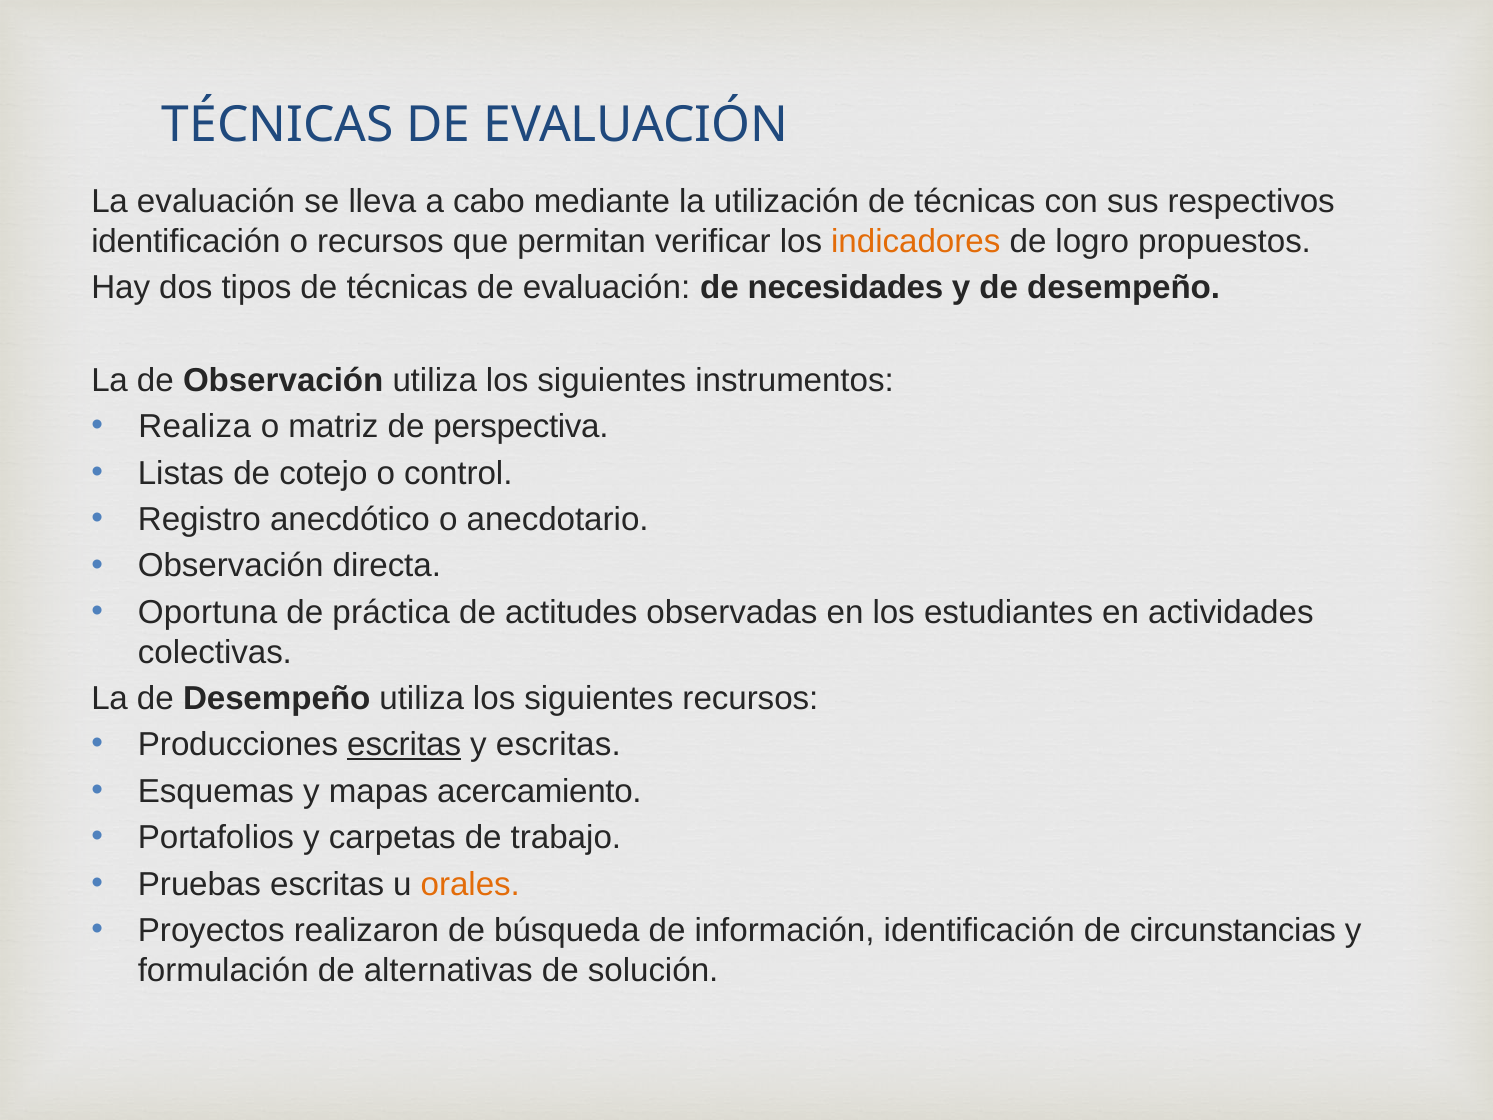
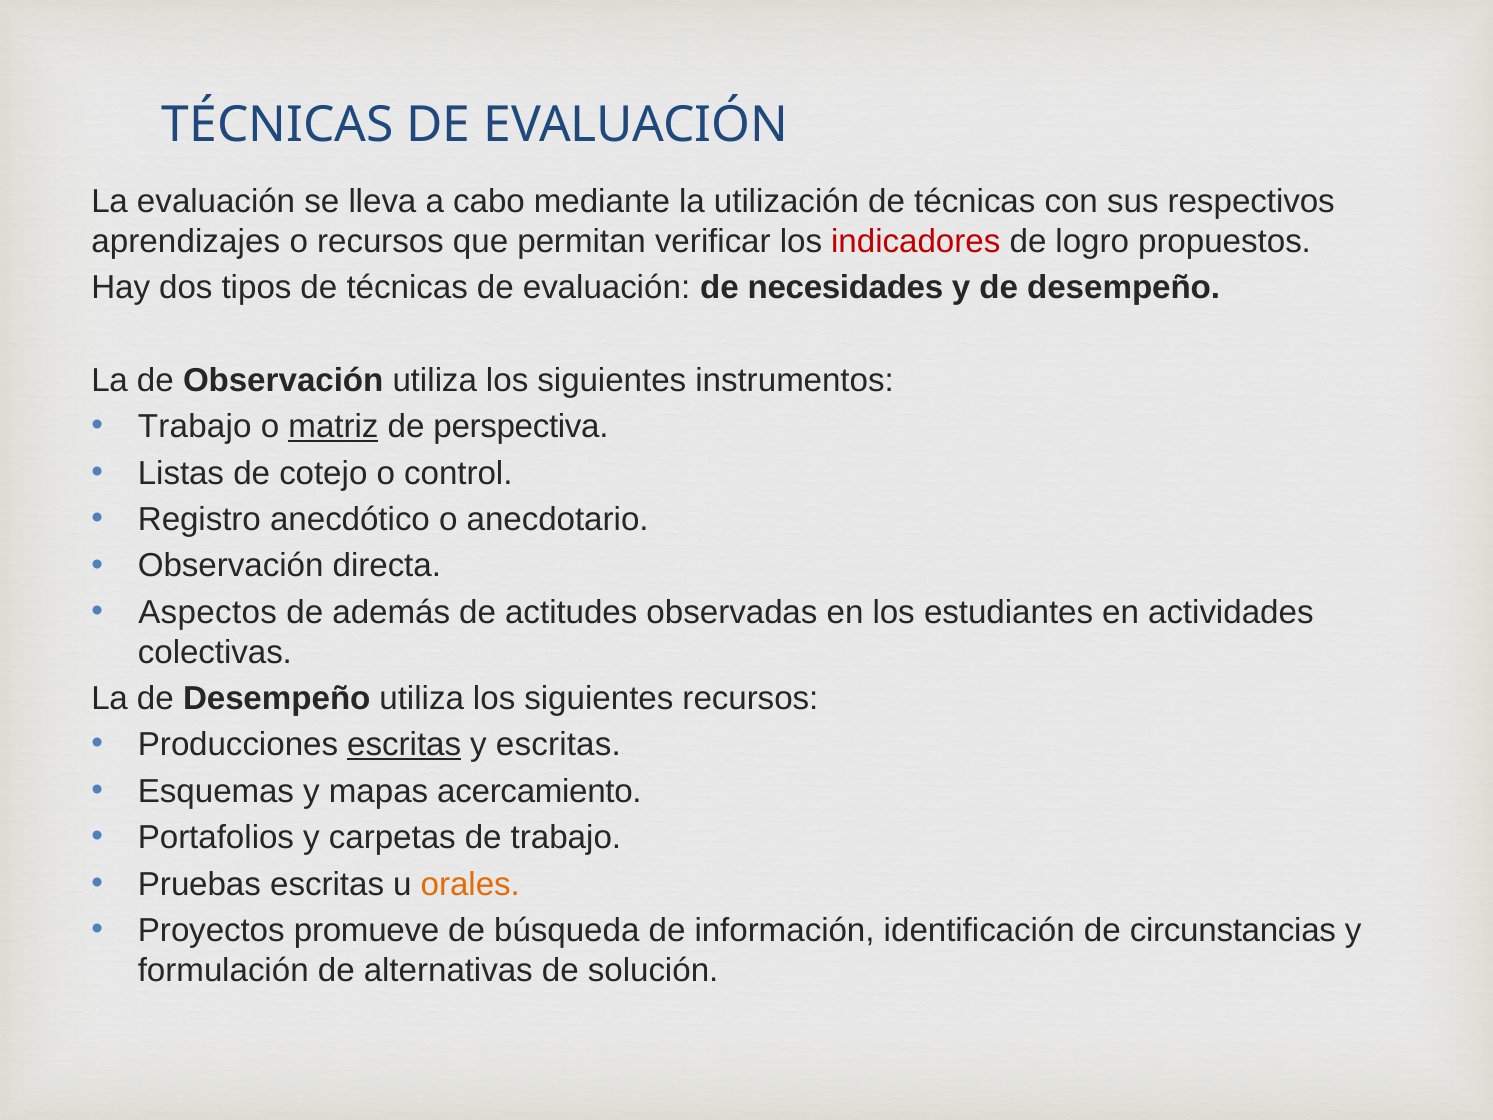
identificación at (186, 241): identificación -> aprendizajes
indicadores colour: orange -> red
Realiza at (195, 427): Realiza -> Trabajo
matriz underline: none -> present
Oportuna: Oportuna -> Aspectos
práctica: práctica -> además
realizaron: realizaron -> promueve
